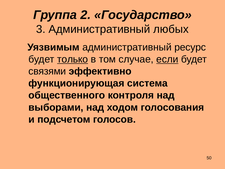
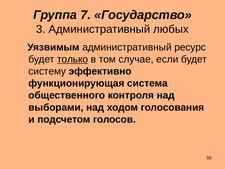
2: 2 -> 7
если underline: present -> none
связями: связями -> систему
